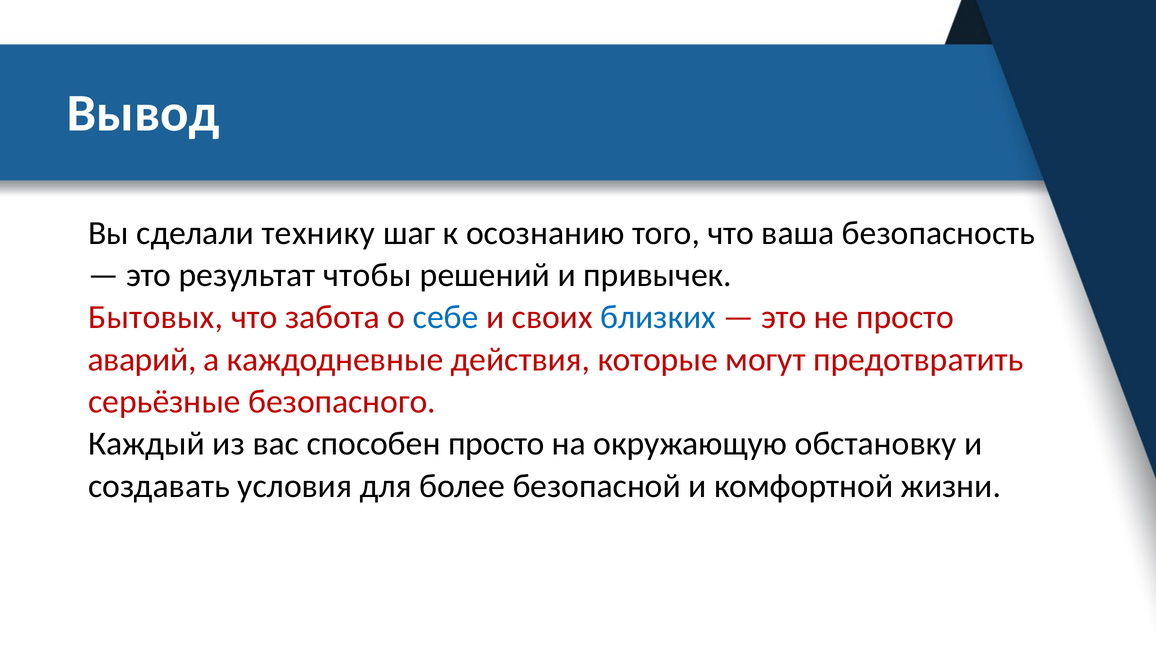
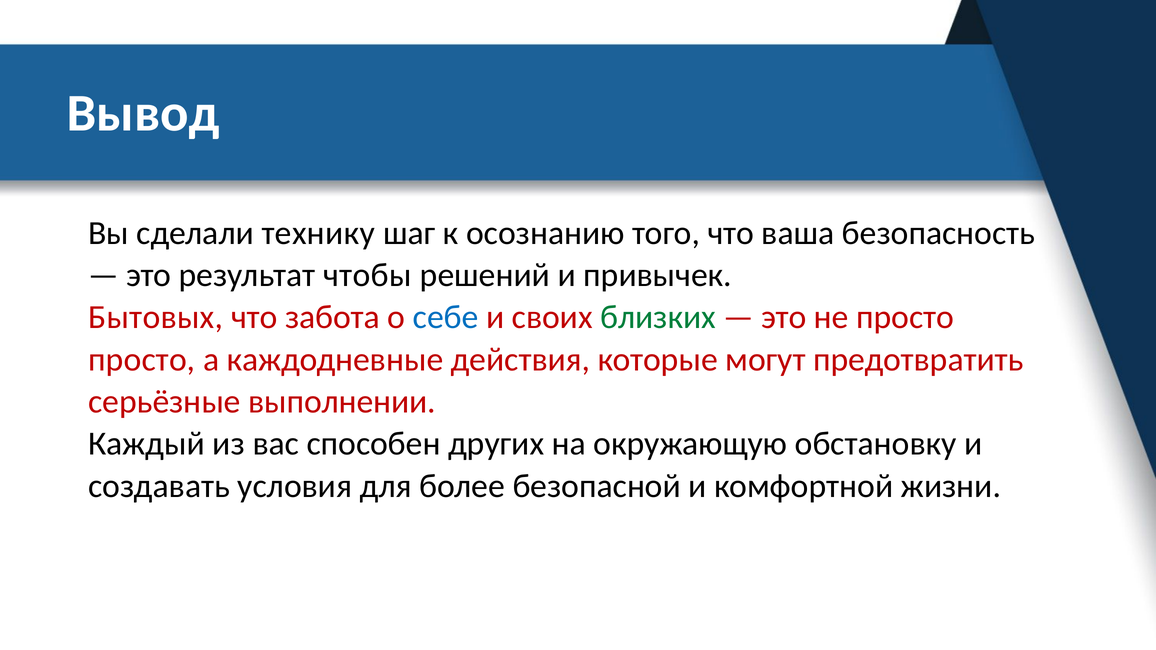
близких colour: blue -> green
аварий at (142, 360): аварий -> просто
безопасного: безопасного -> выполнении
способен просто: просто -> других
